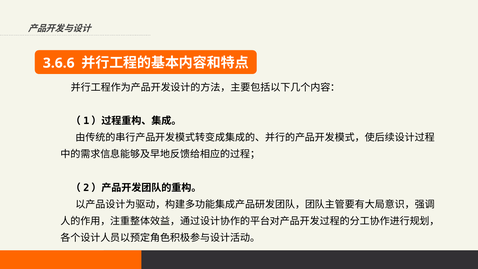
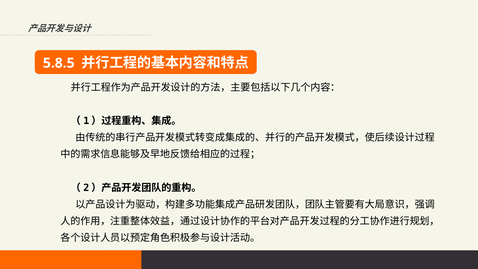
3.6.6: 3.6.6 -> 5.8.5
